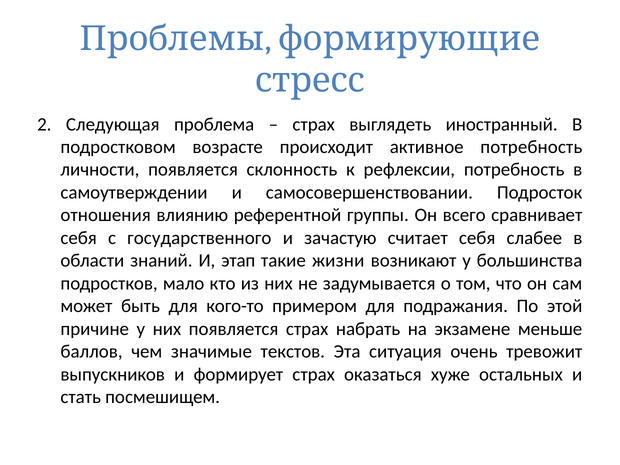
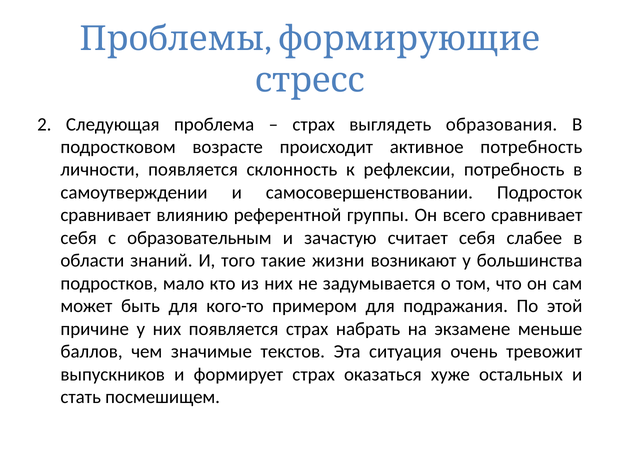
иностранный: иностранный -> образования
отношения at (106, 215): отношения -> сравнивает
государственного: государственного -> образовательным
этап: этап -> того
